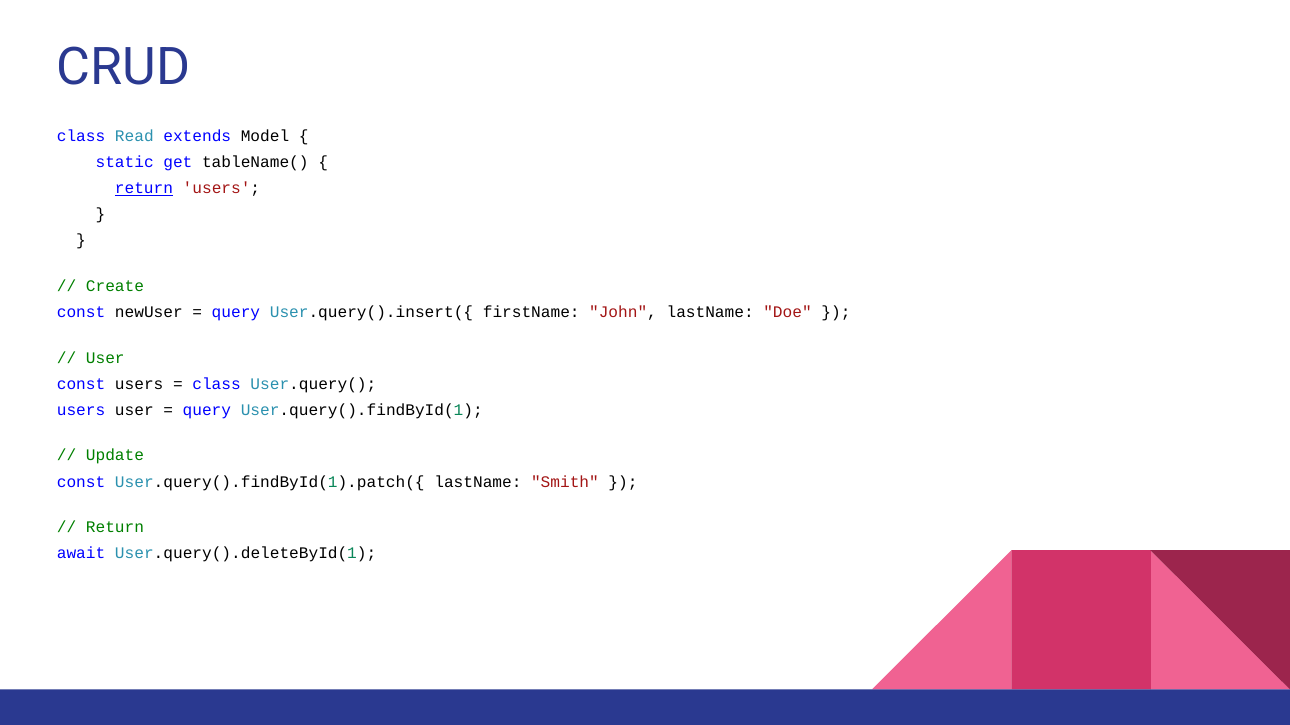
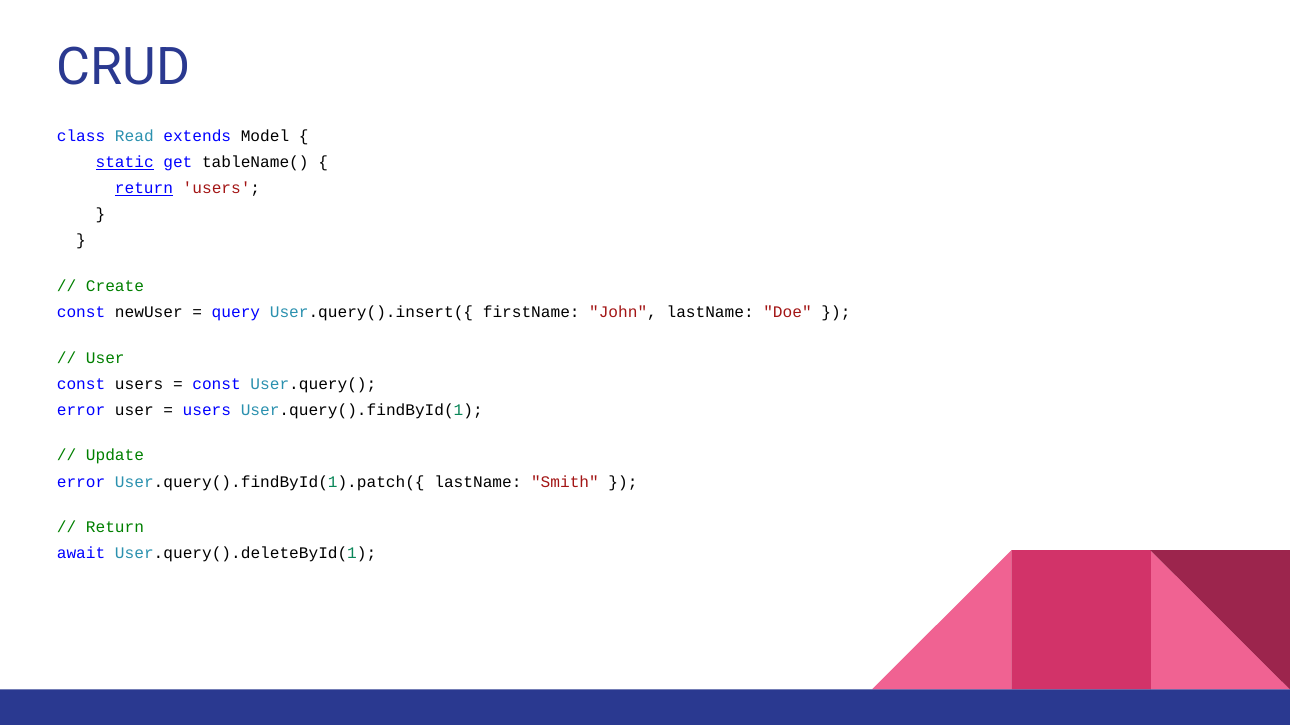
static underline: none -> present
class at (217, 384): class -> const
users at (81, 410): users -> error
query at (207, 410): query -> users
const at (81, 482): const -> error
